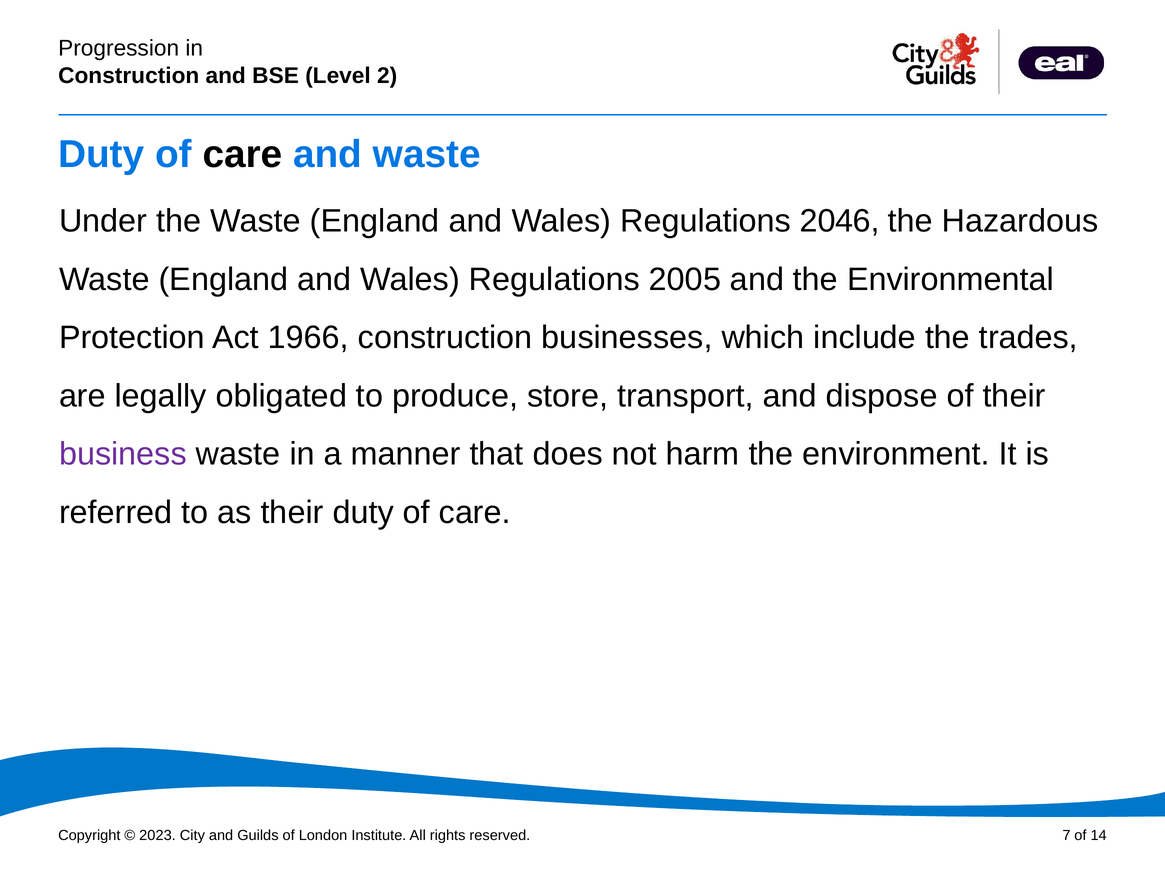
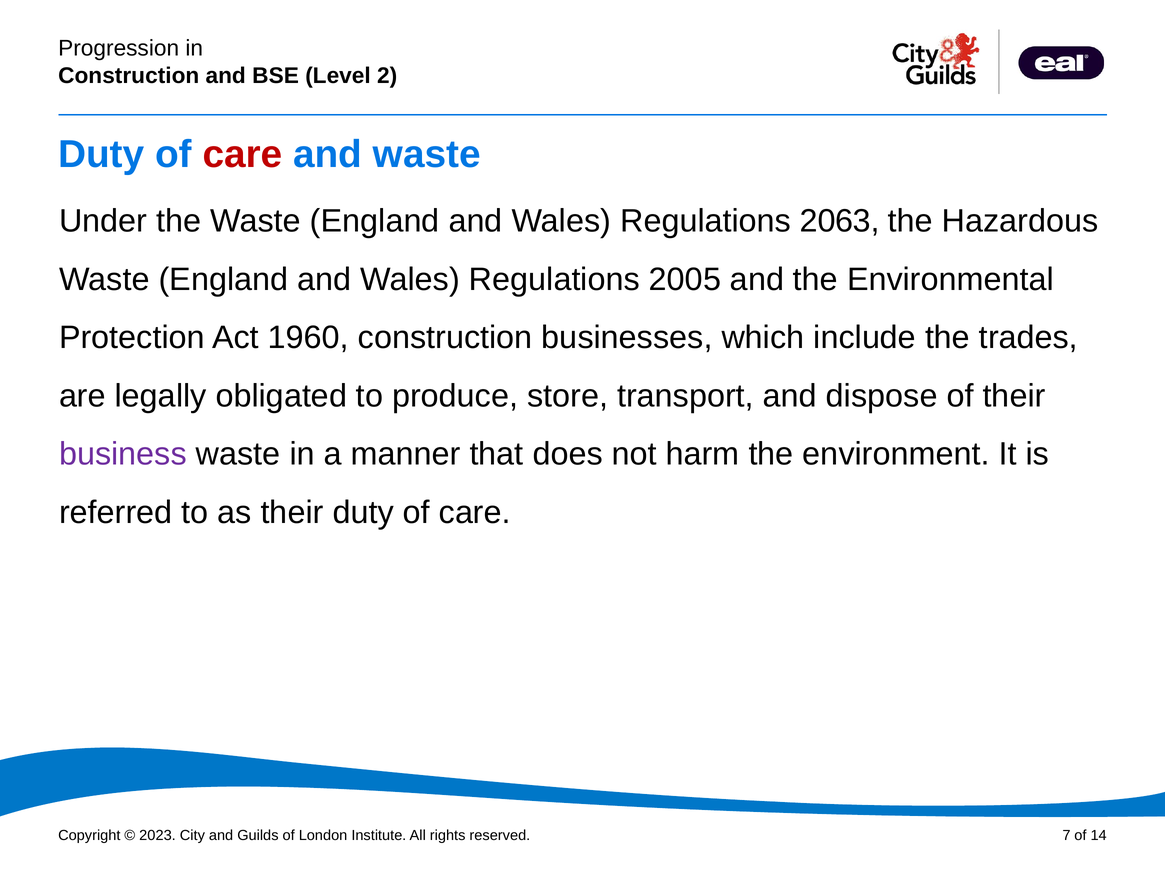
care at (243, 154) colour: black -> red
2046: 2046 -> 2063
1966: 1966 -> 1960
